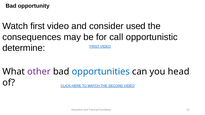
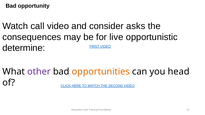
Watch first: first -> call
used: used -> asks
call: call -> live
opportunities colour: blue -> orange
